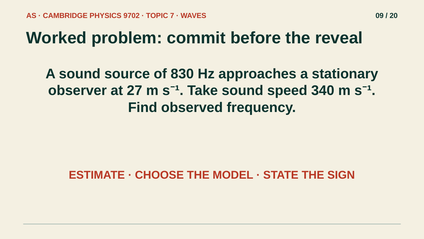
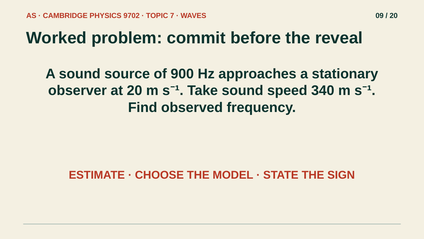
830: 830 -> 900
at 27: 27 -> 20
